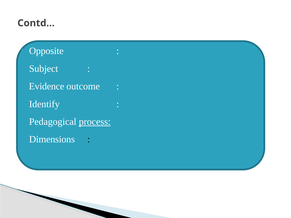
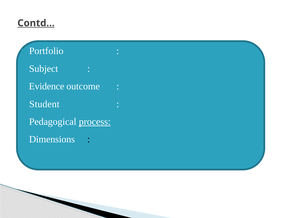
Contd… underline: none -> present
Opposite: Opposite -> Portfolio
Identify: Identify -> Student
